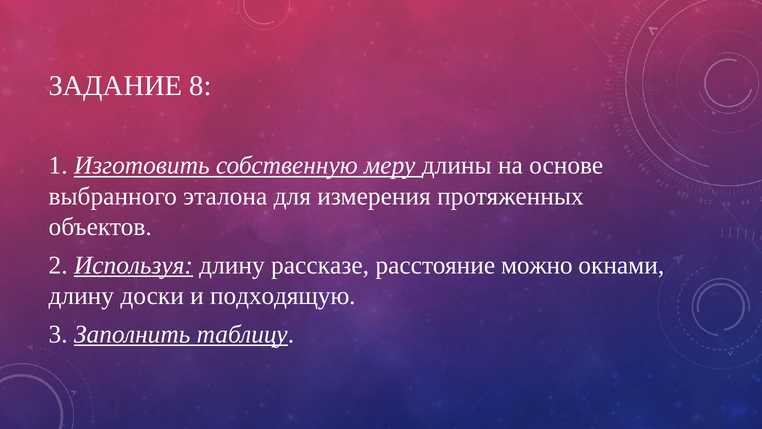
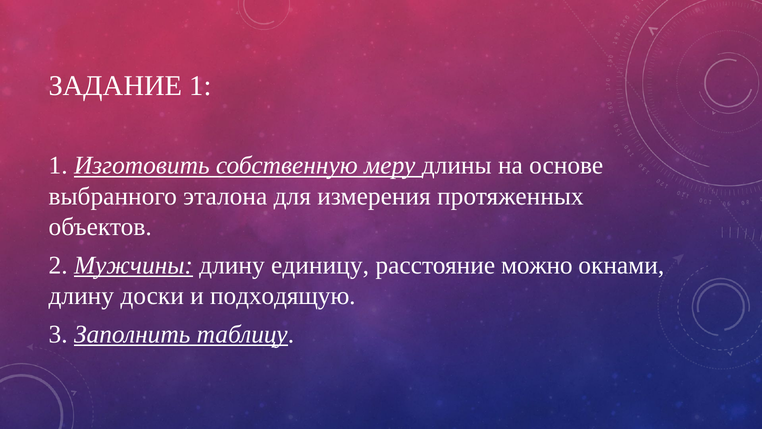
ЗАДАНИЕ 8: 8 -> 1
Используя: Используя -> Мужчины
рассказе: рассказе -> единицу
